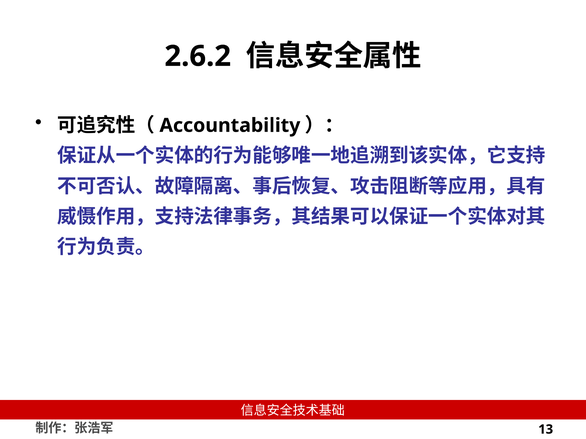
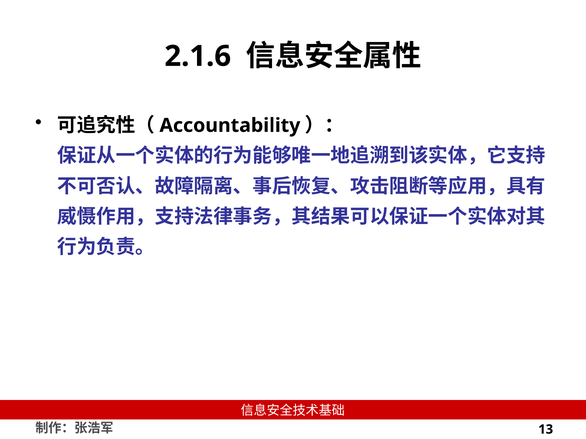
2.6.2: 2.6.2 -> 2.1.6
